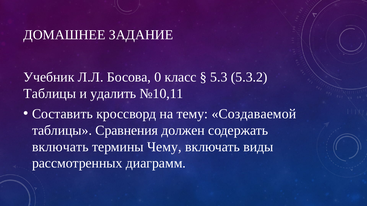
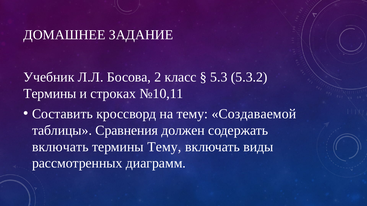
0: 0 -> 2
Таблицы at (50, 94): Таблицы -> Термины
удалить: удалить -> строках
термины Чему: Чему -> Тему
